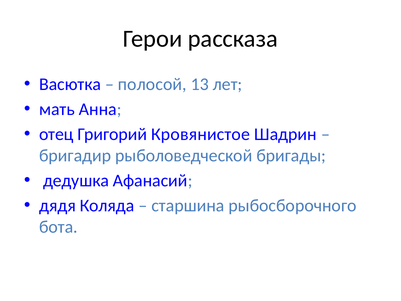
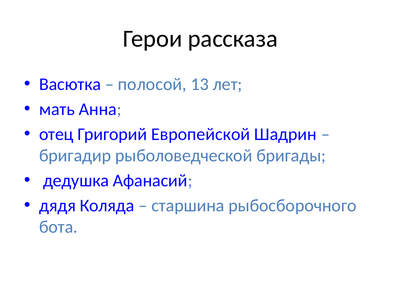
Кровянистое: Кровянистое -> Европейской
